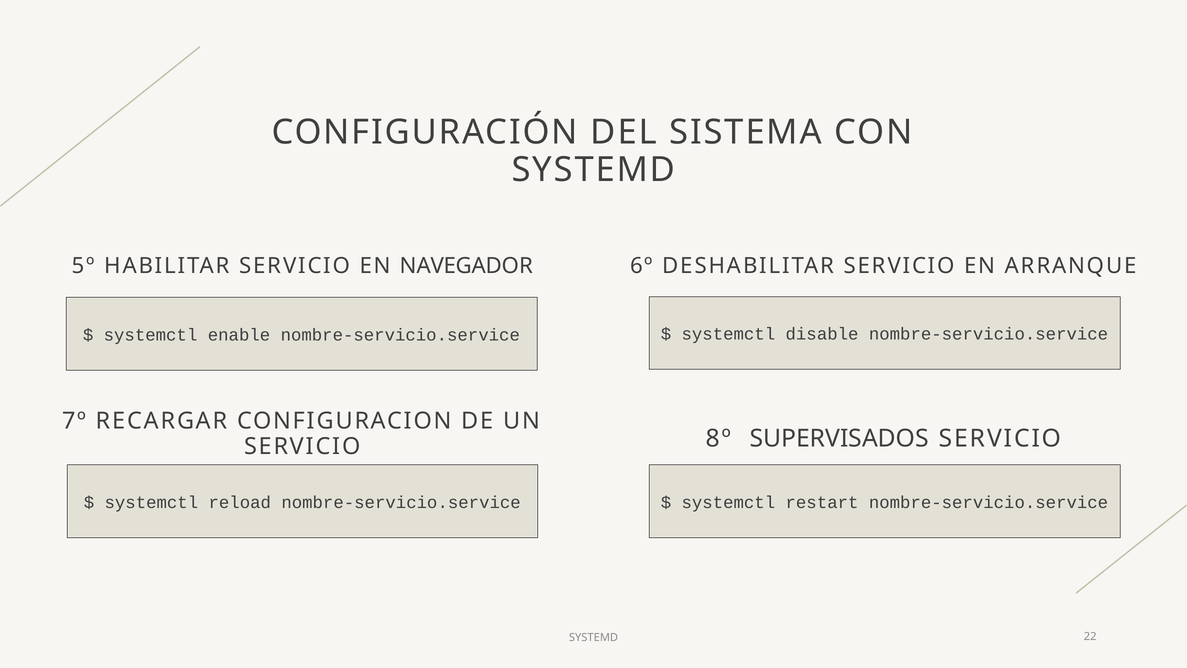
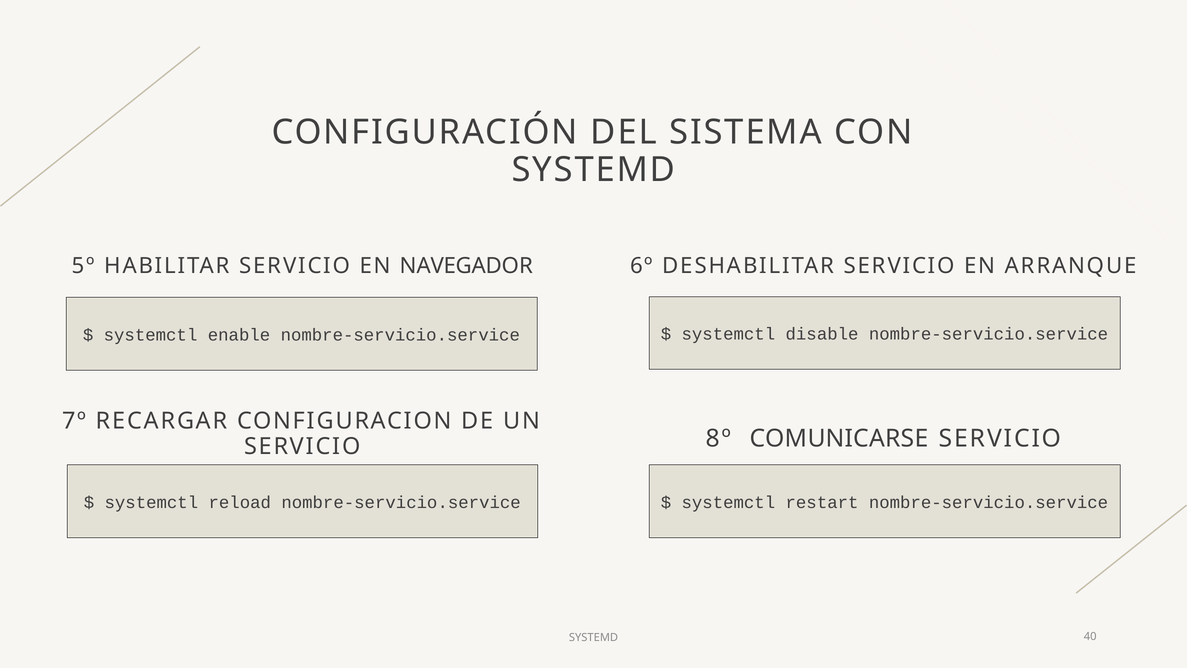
SUPERVISADOS: SUPERVISADOS -> COMUNICARSE
22: 22 -> 40
